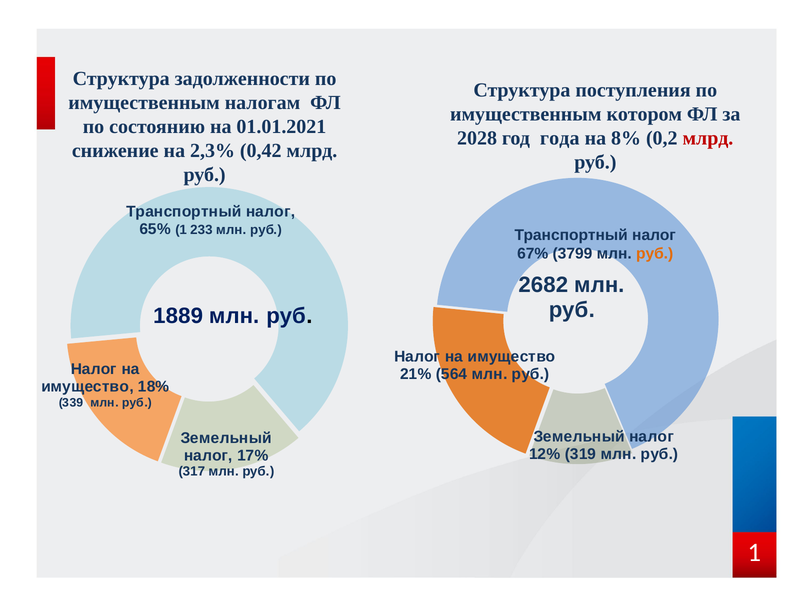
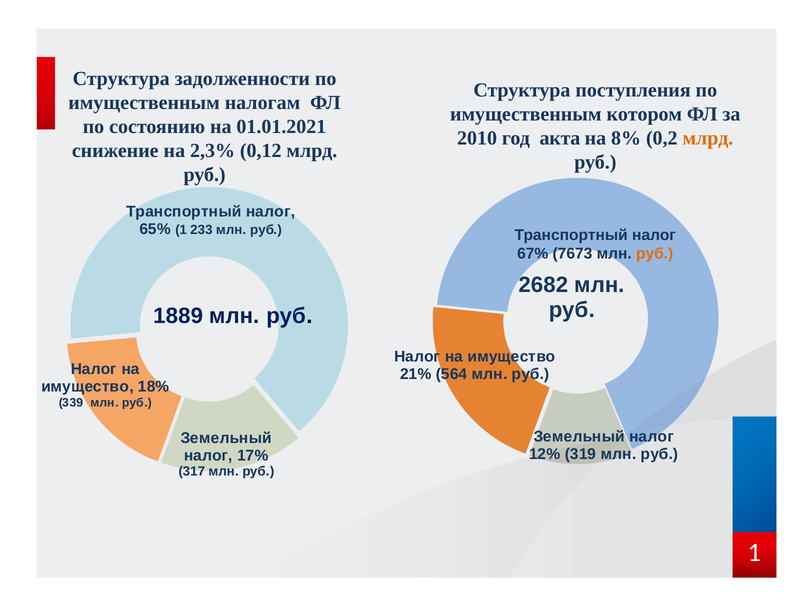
2028: 2028 -> 2010
года: года -> акта
млрд at (708, 138) colour: red -> orange
0,42: 0,42 -> 0,12
3799: 3799 -> 7673
